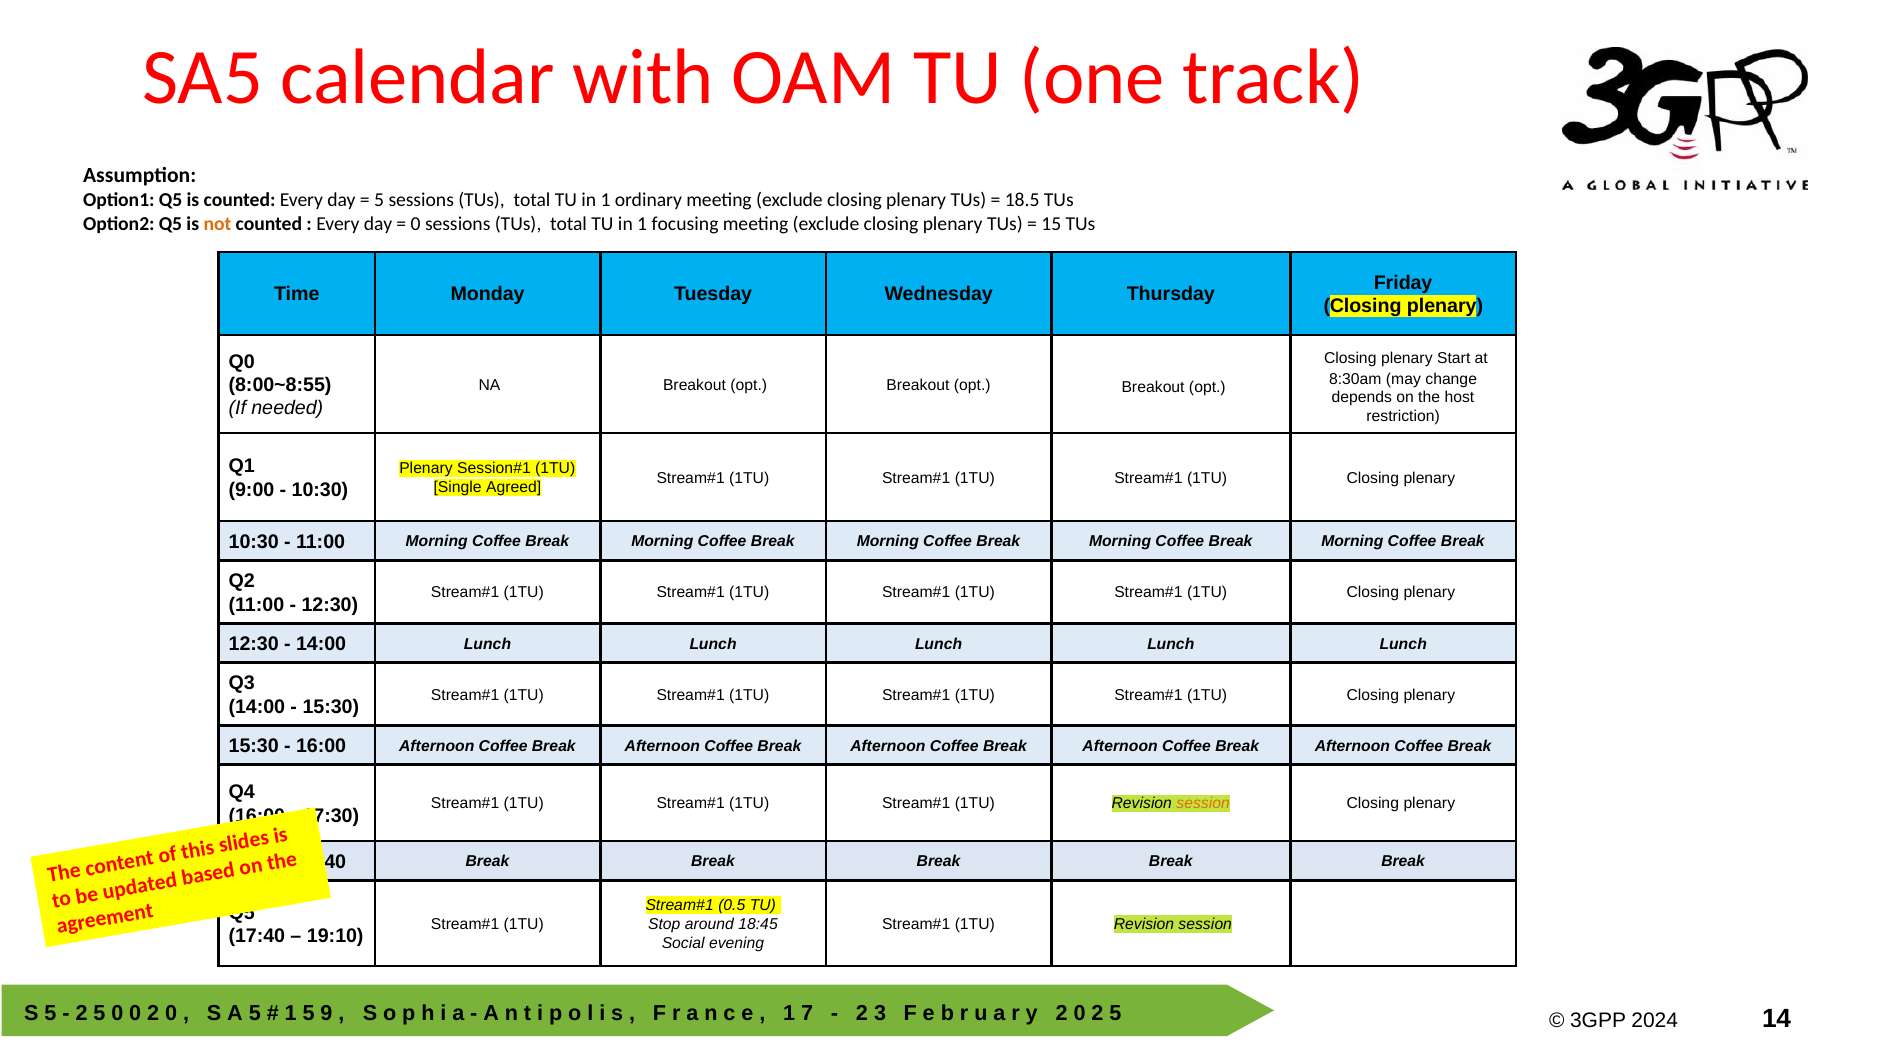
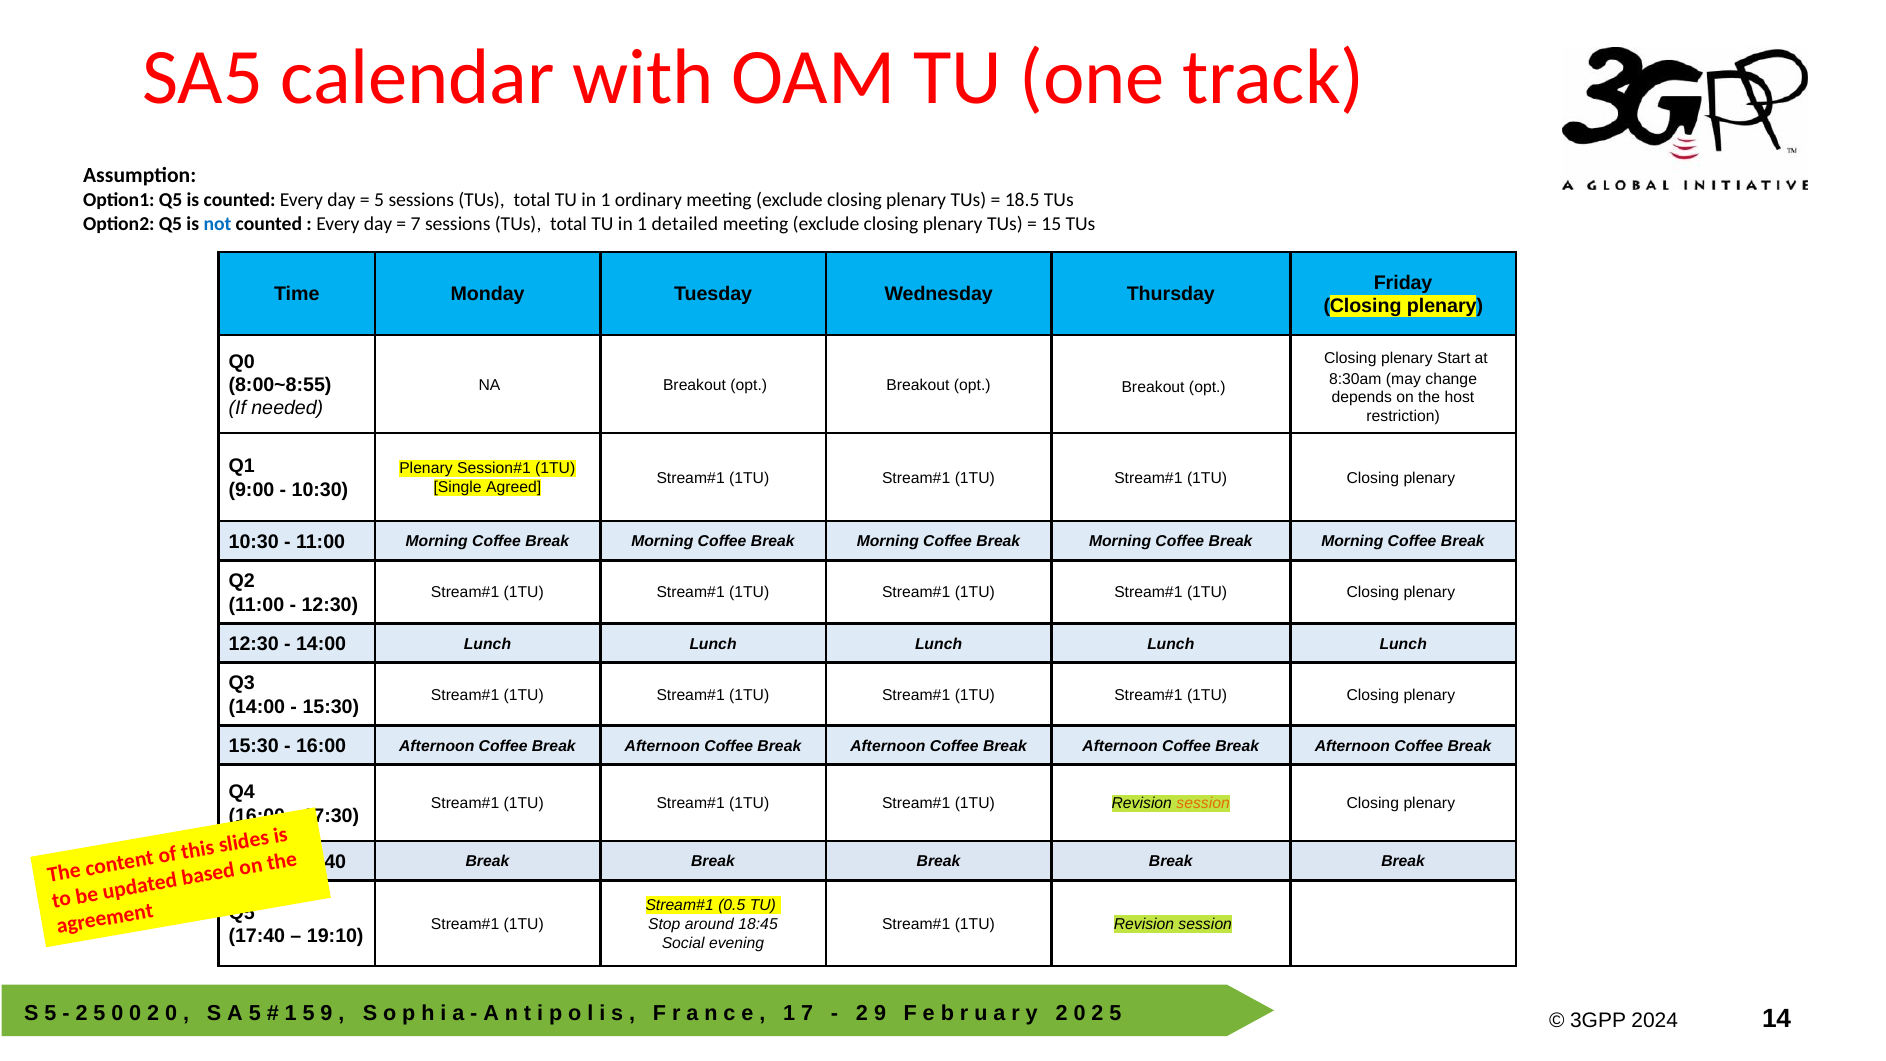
not colour: orange -> blue
0 at (416, 224): 0 -> 7
focusing: focusing -> detailed
3 at (880, 1013): 3 -> 9
